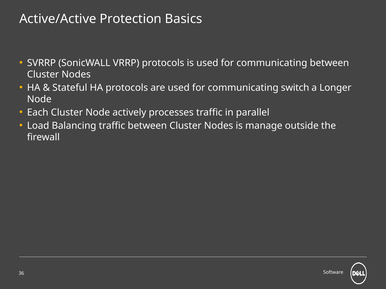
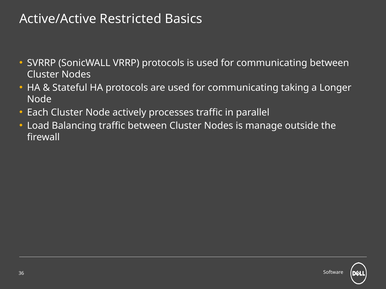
Protection: Protection -> Restricted
switch: switch -> taking
